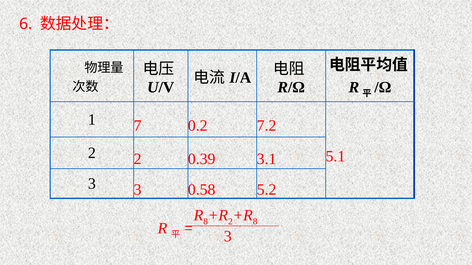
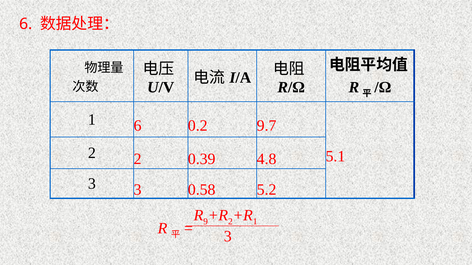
1 7: 7 -> 6
7.2: 7.2 -> 9.7
3.1: 3.1 -> 4.8
8 at (206, 221): 8 -> 9
8 at (255, 221): 8 -> 1
